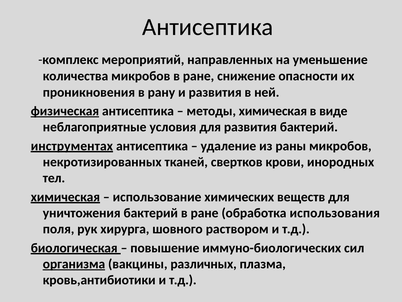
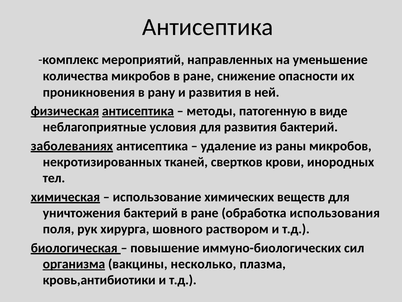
антисептика at (138, 111) underline: none -> present
методы химическая: химическая -> патогенную
инструментах: инструментах -> заболеваниях
различных: различных -> несколько
